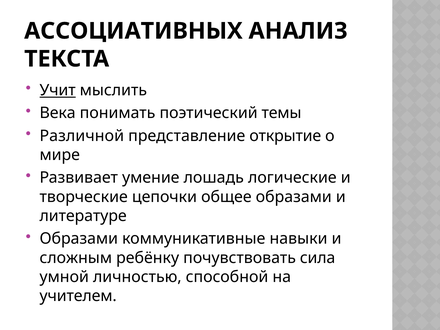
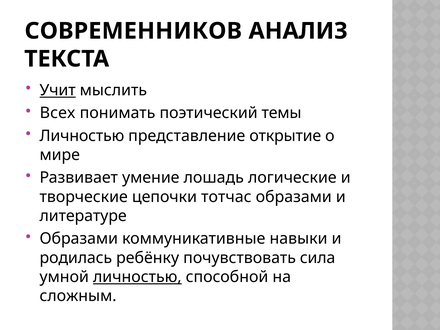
АССОЦИАТИВНЫХ: АССОЦИАТИВНЫХ -> СОВРЕМЕННИКОВ
Века: Века -> Всех
Различной at (82, 136): Различной -> Личностью
общее: общее -> тотчас
сложным: сложным -> родилась
личностью at (137, 277) underline: none -> present
учителем: учителем -> сложным
